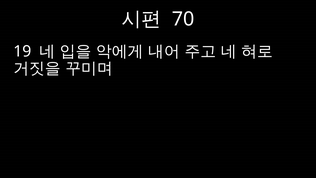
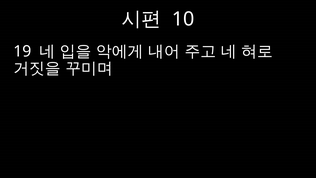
70: 70 -> 10
